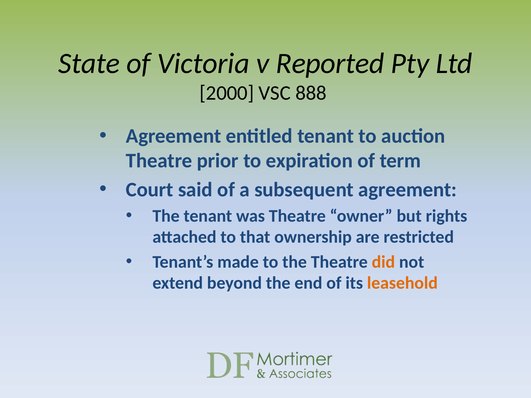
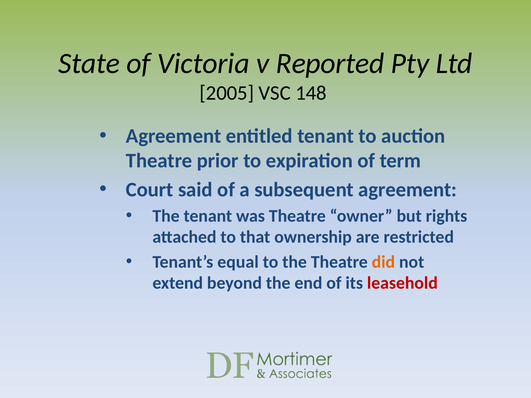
2000: 2000 -> 2005
888: 888 -> 148
made: made -> equal
leasehold colour: orange -> red
